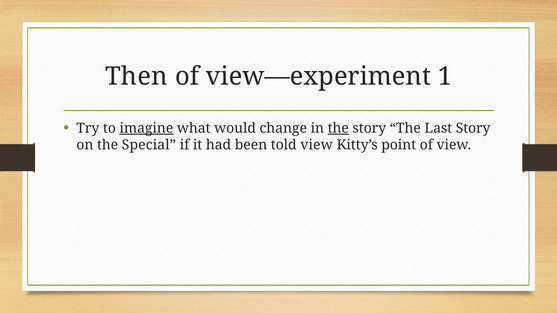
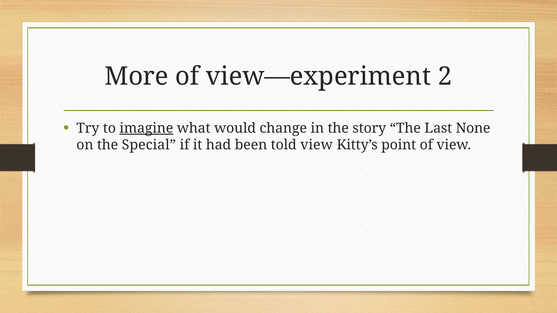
Then: Then -> More
1: 1 -> 2
the at (338, 128) underline: present -> none
Last Story: Story -> None
